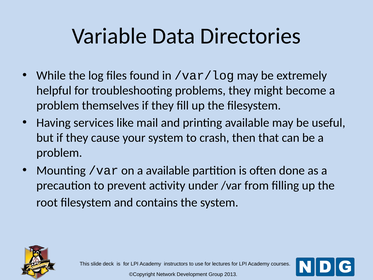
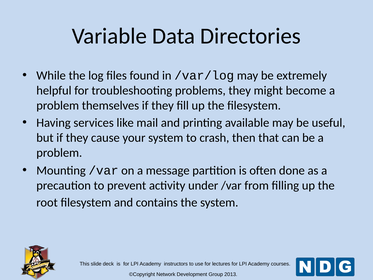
a available: available -> message
